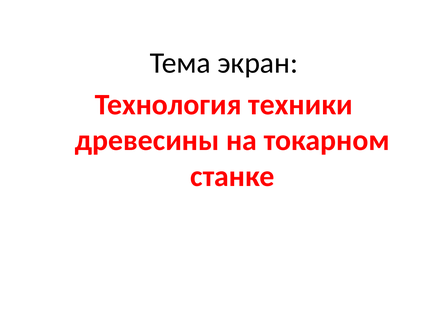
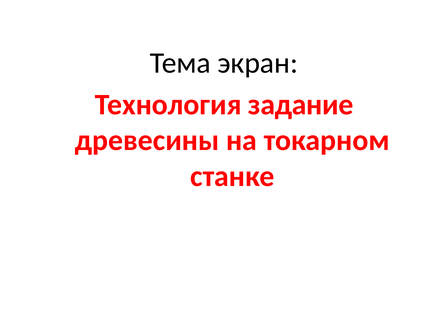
техники: техники -> задание
